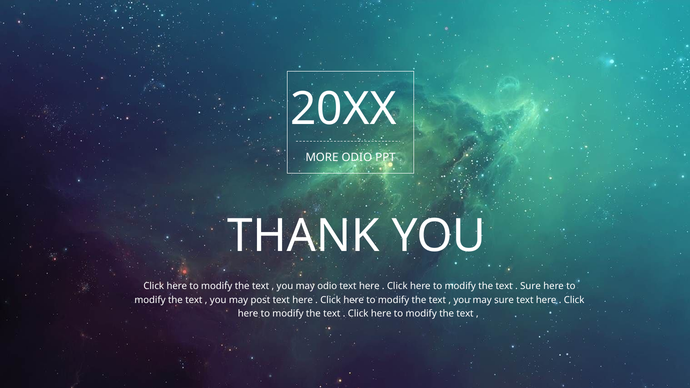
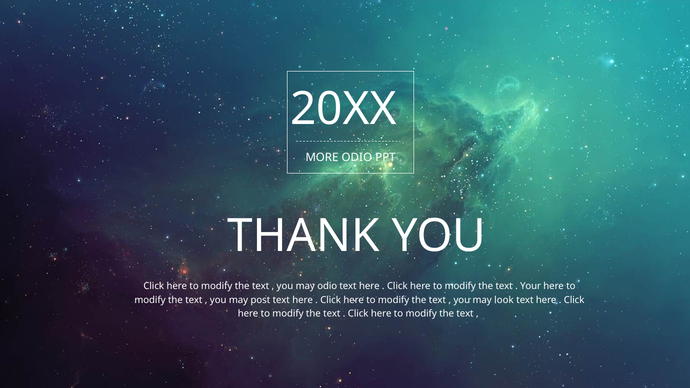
Sure at (531, 286): Sure -> Your
may sure: sure -> look
